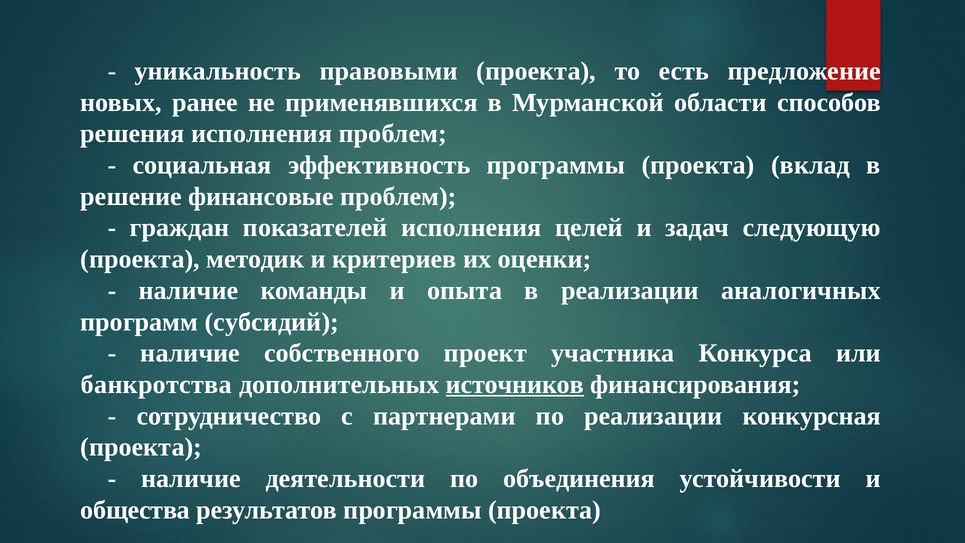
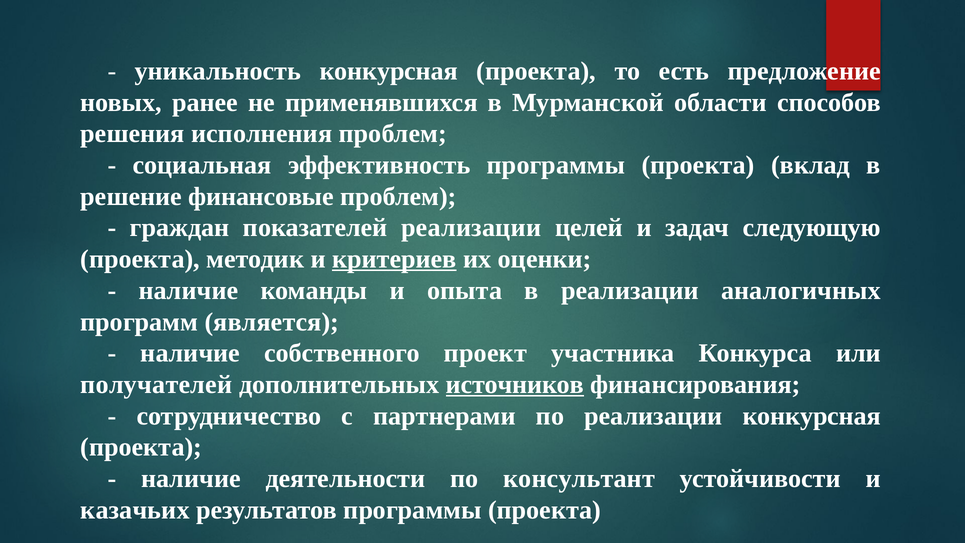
уникальность правовыми: правовыми -> конкурсная
показателей исполнения: исполнения -> реализации
критериев underline: none -> present
субсидий: субсидий -> является
банкротства: банкротства -> получателей
объединения: объединения -> консультант
общества: общества -> казачьих
